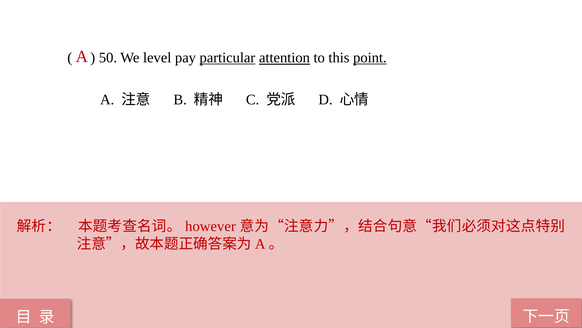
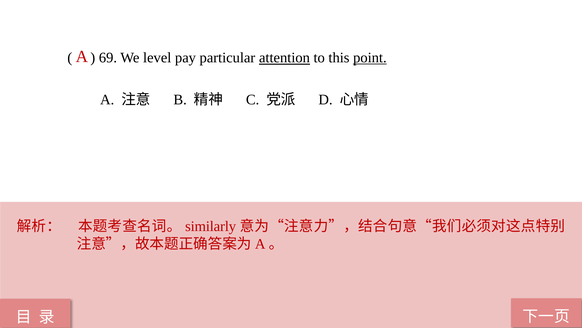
50: 50 -> 69
particular underline: present -> none
however: however -> similarly
